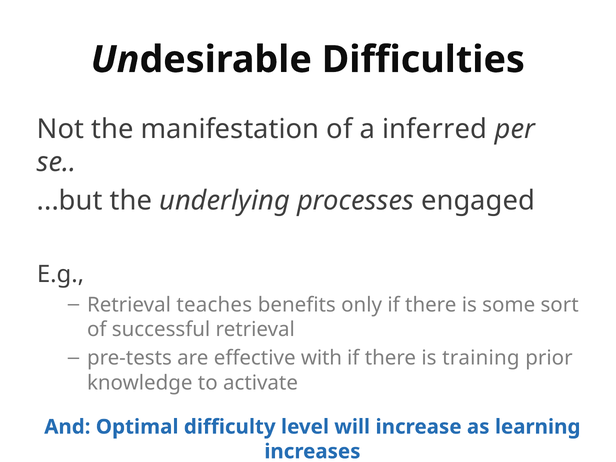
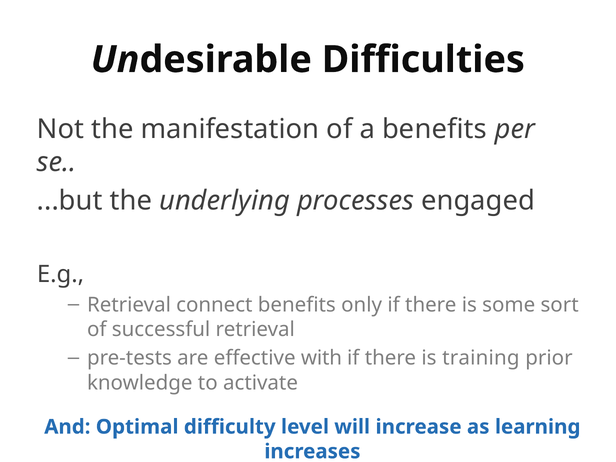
a inferred: inferred -> benefits
teaches: teaches -> connect
